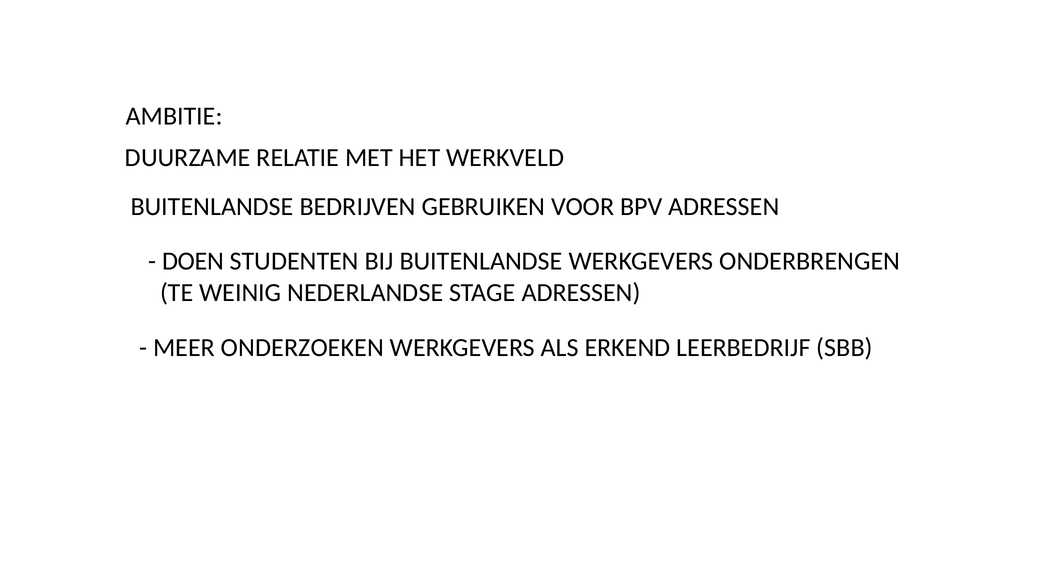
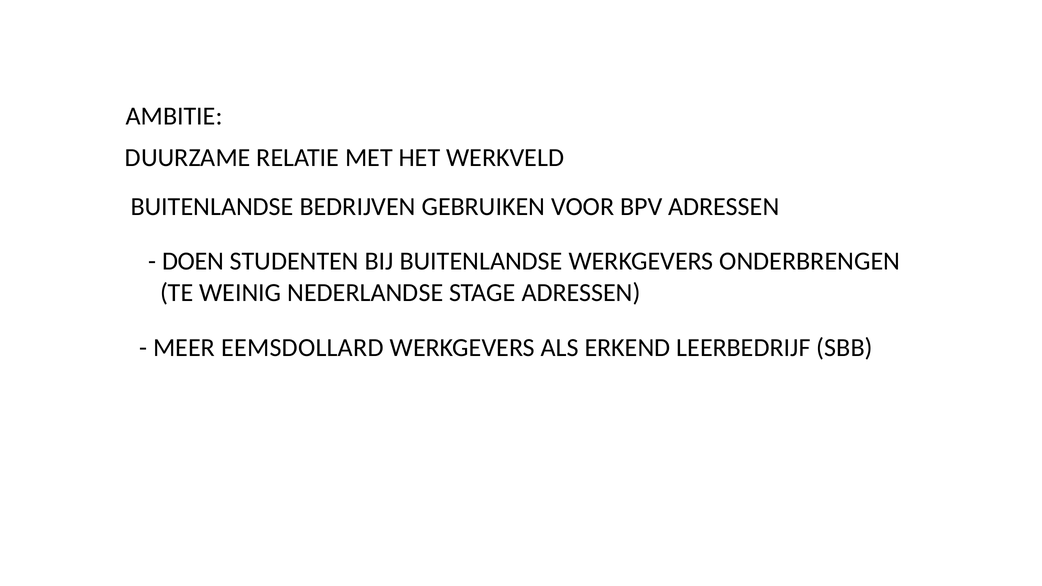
ONDERZOEKEN: ONDERZOEKEN -> EEMSDOLLARD
